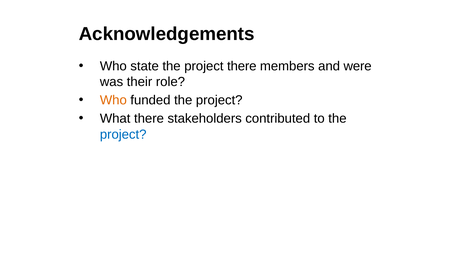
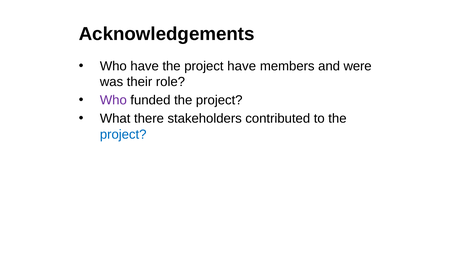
Who state: state -> have
project there: there -> have
Who at (113, 100) colour: orange -> purple
